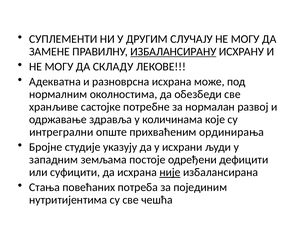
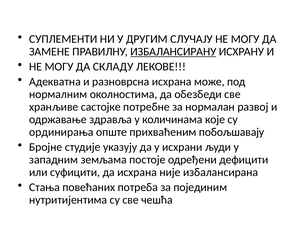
интрегрални: интрегрални -> ординирања
ординирања: ординирања -> побољшавају
није underline: present -> none
